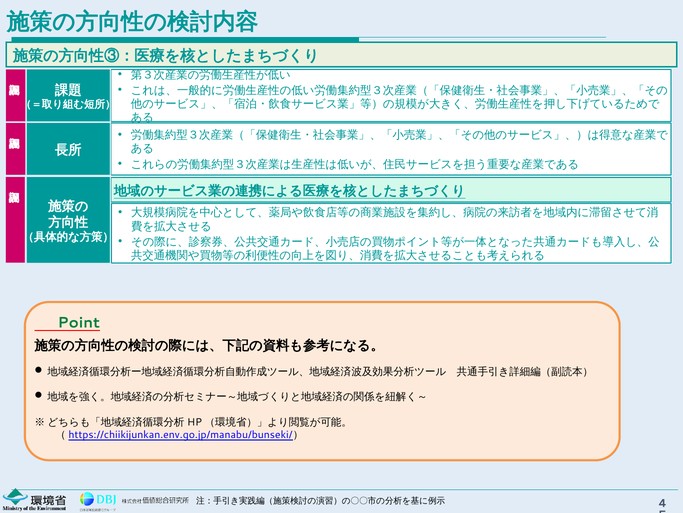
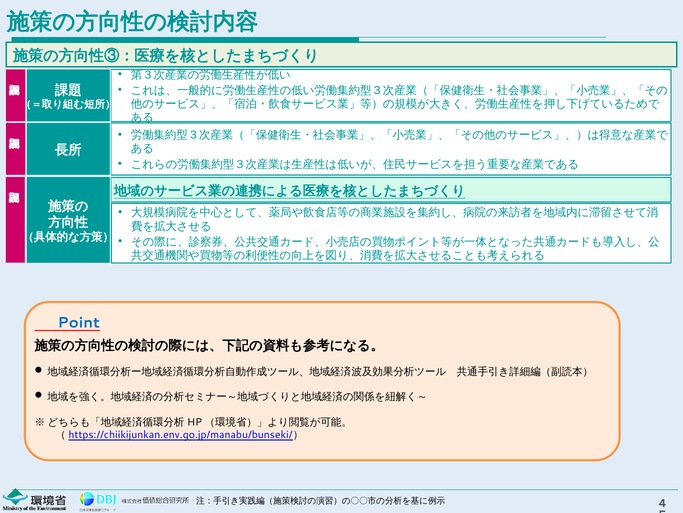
Point colour: green -> blue
